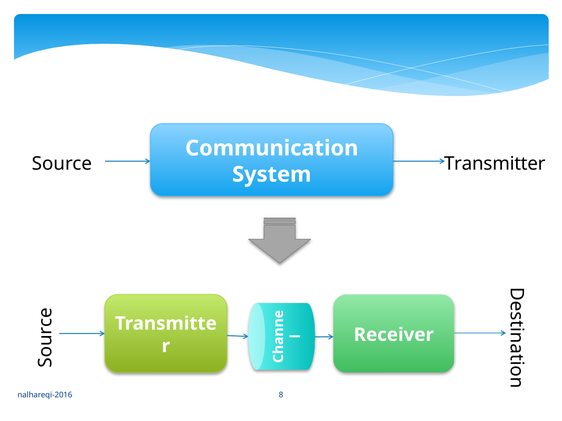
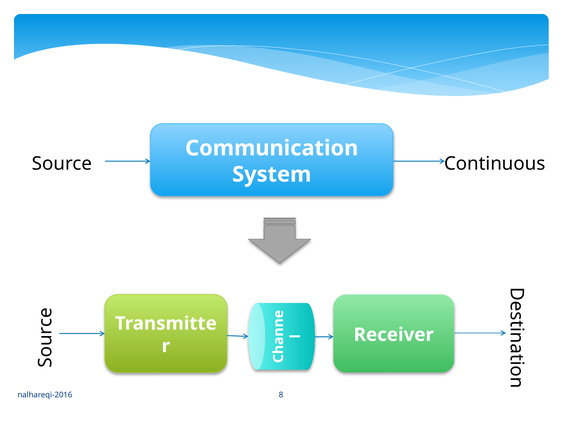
Transmitter: Transmitter -> Continuous
